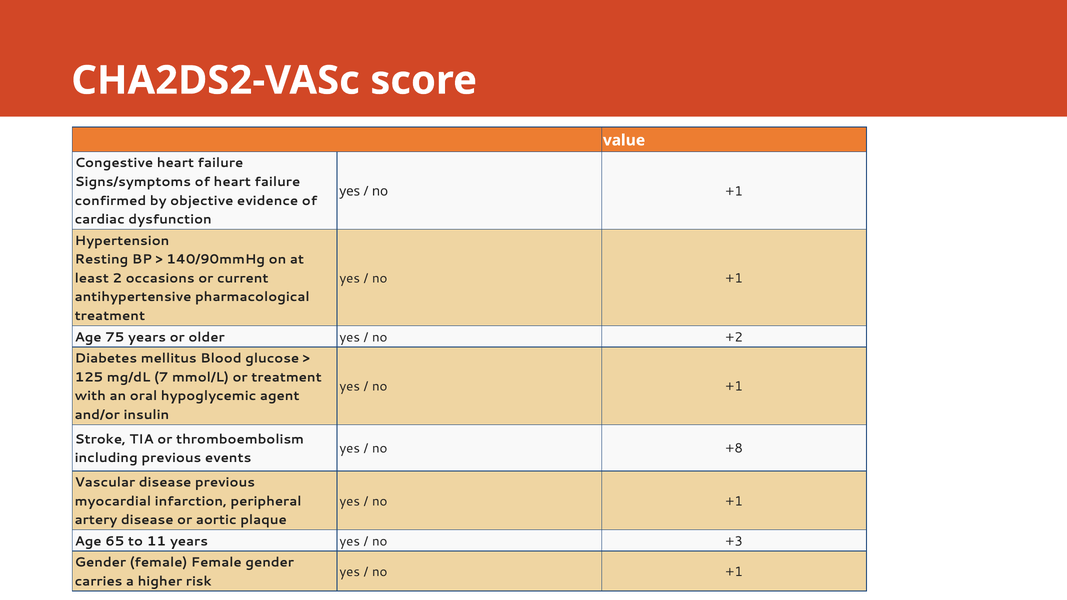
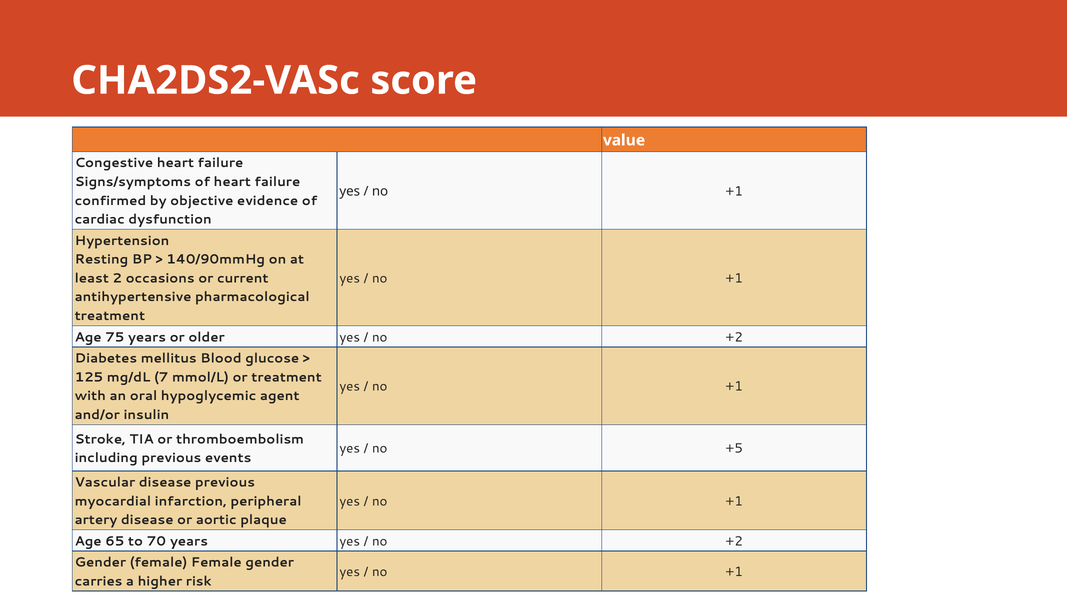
+8: +8 -> +5
11: 11 -> 70
+3 at (734, 541): +3 -> +2
